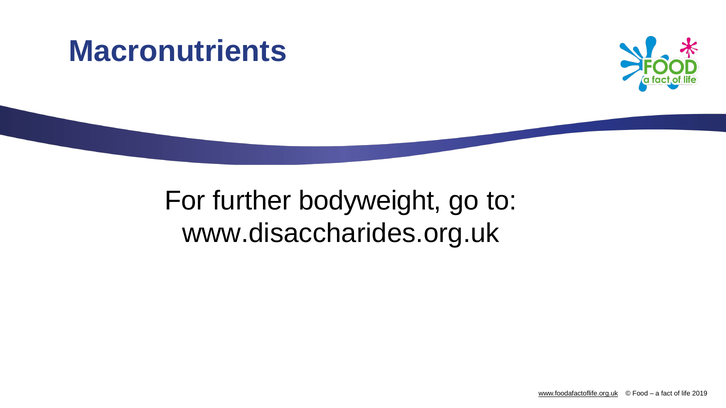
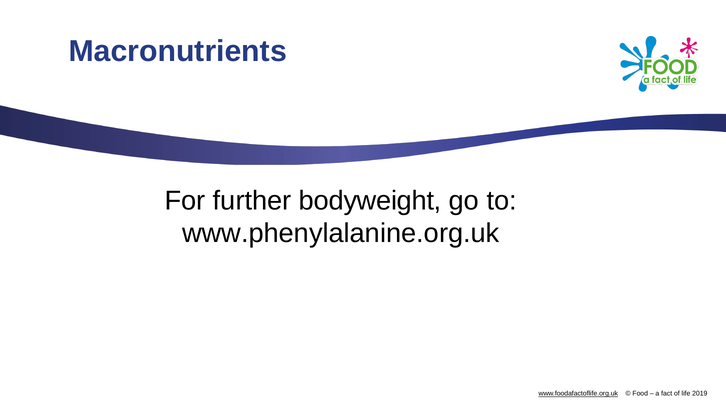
www.disaccharides.org.uk: www.disaccharides.org.uk -> www.phenylalanine.org.uk
